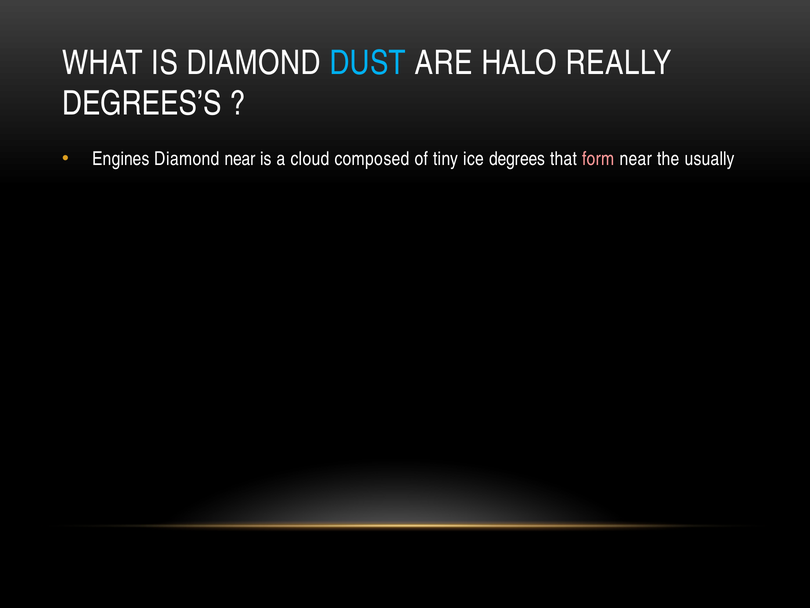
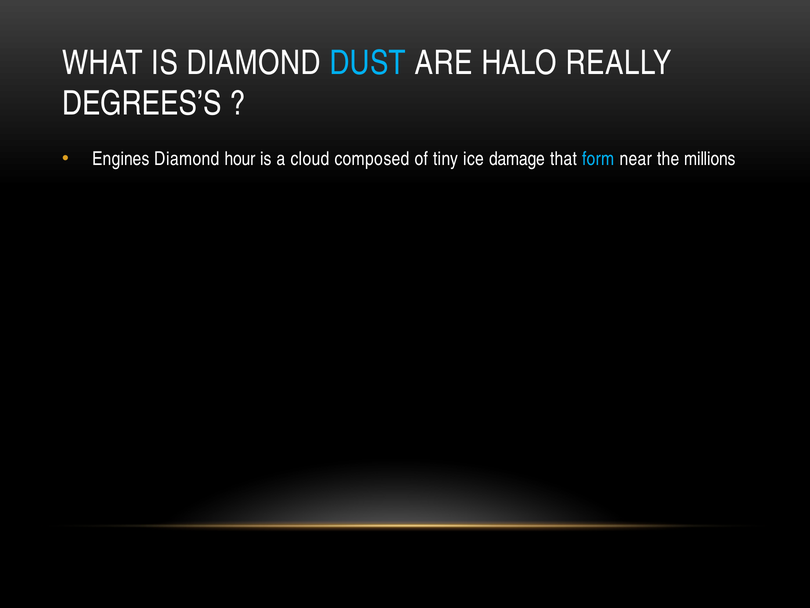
Diamond near: near -> hour
degrees: degrees -> damage
form colour: pink -> light blue
usually: usually -> millions
